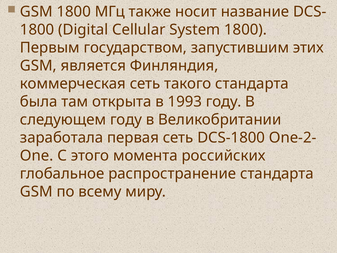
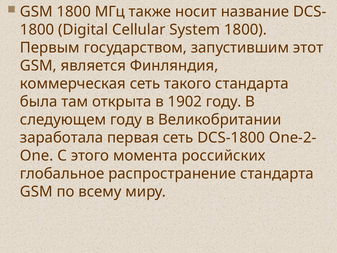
этих: этих -> этот
1993: 1993 -> 1902
